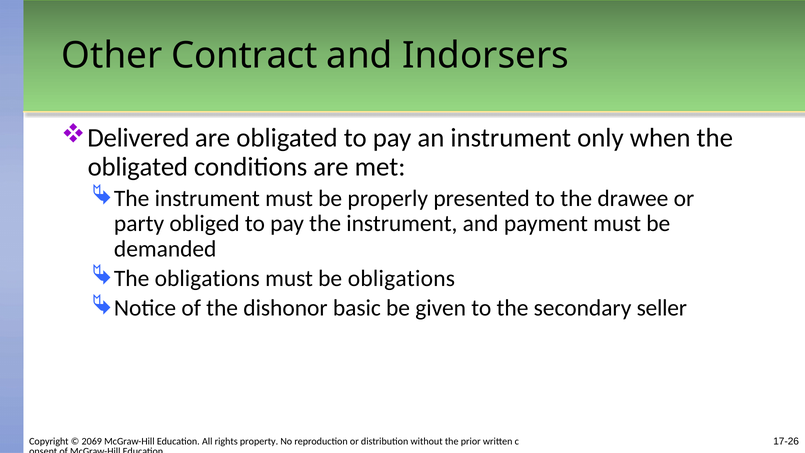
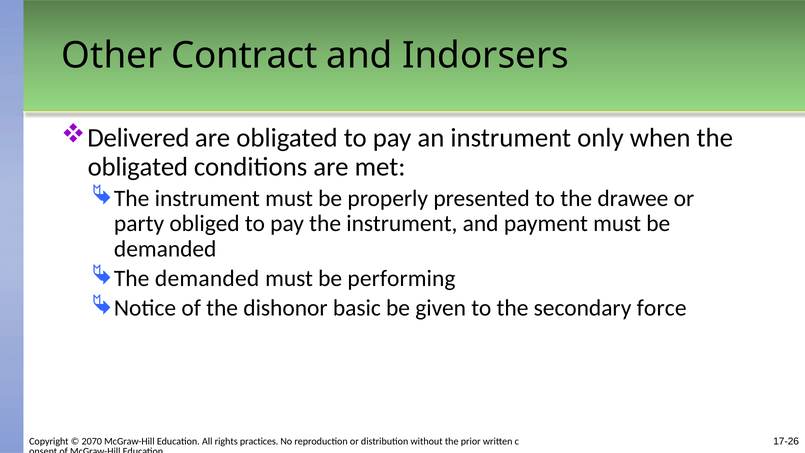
The obligations: obligations -> demanded
be obligations: obligations -> performing
seller: seller -> force
2069: 2069 -> 2070
property: property -> practices
